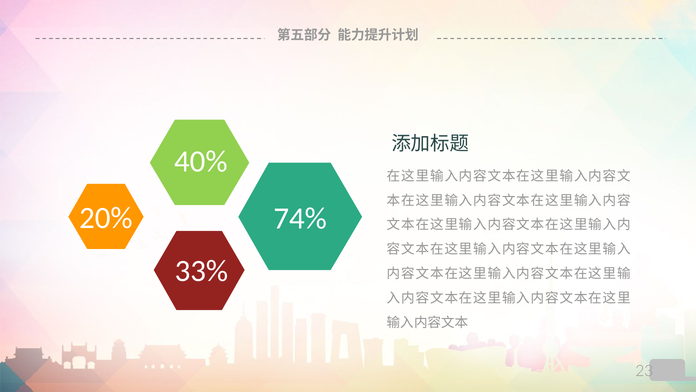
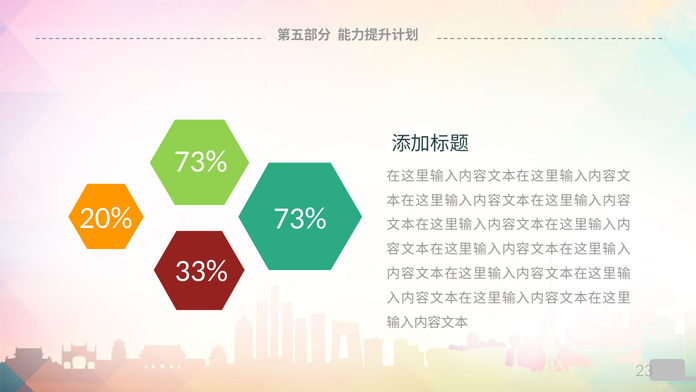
40% at (201, 161): 40% -> 73%
74% at (300, 218): 74% -> 73%
